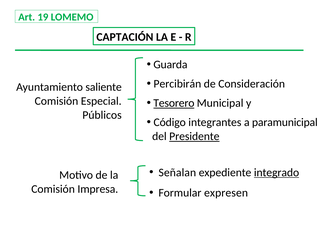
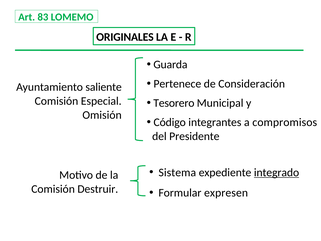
19: 19 -> 83
CAPTACIÓN: CAPTACIÓN -> ORIGINALES
Percibirán: Percibirán -> Pertenece
Tesorero underline: present -> none
Públicos: Públicos -> Omisión
paramunicipal: paramunicipal -> compromisos
Presidente underline: present -> none
Señalan: Señalan -> Sistema
Impresa: Impresa -> Destruir
